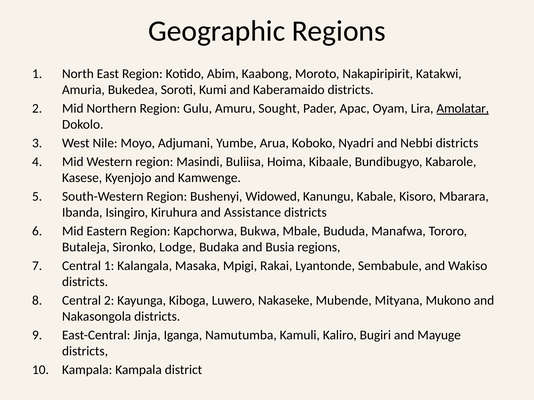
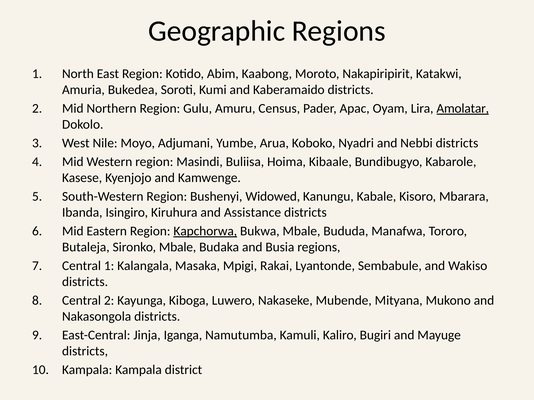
Sought: Sought -> Census
Kapchorwa underline: none -> present
Sironko Lodge: Lodge -> Mbale
